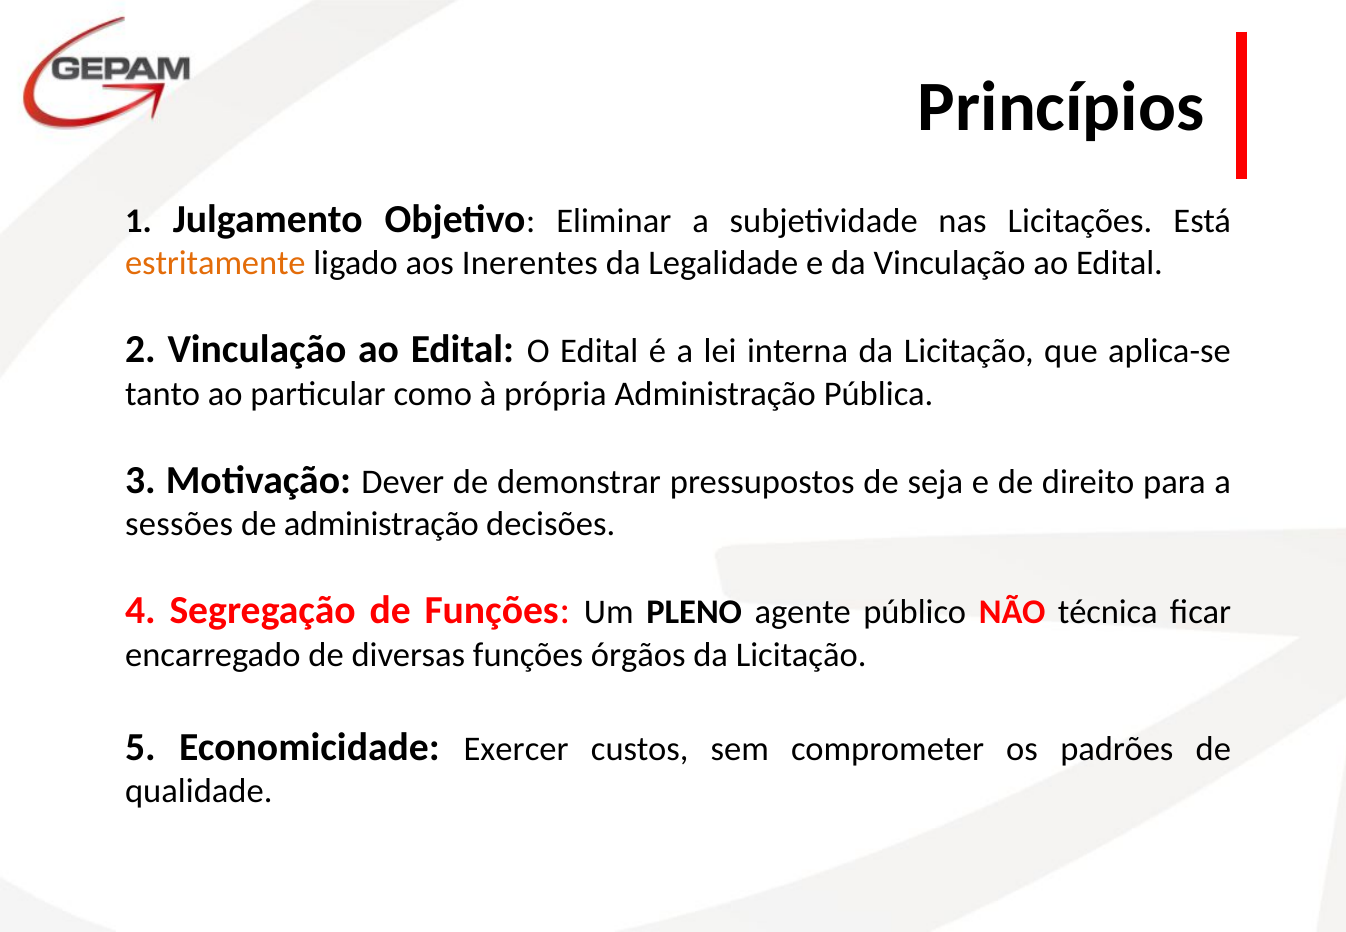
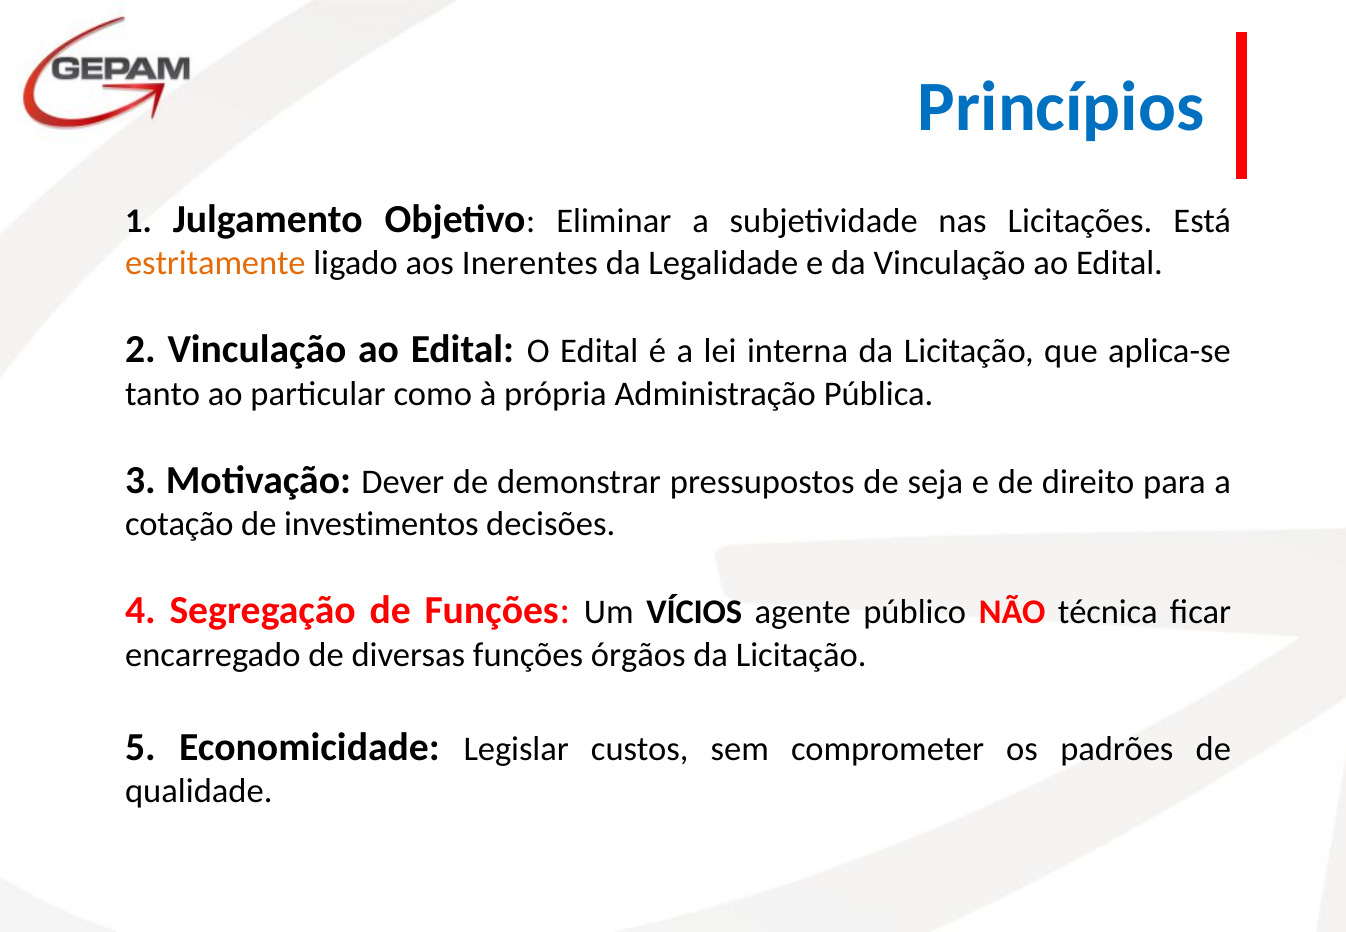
Princípios colour: black -> blue
sessões: sessões -> cotação
de administração: administração -> investimentos
PLENO: PLENO -> VÍCIOS
Exercer: Exercer -> Legislar
